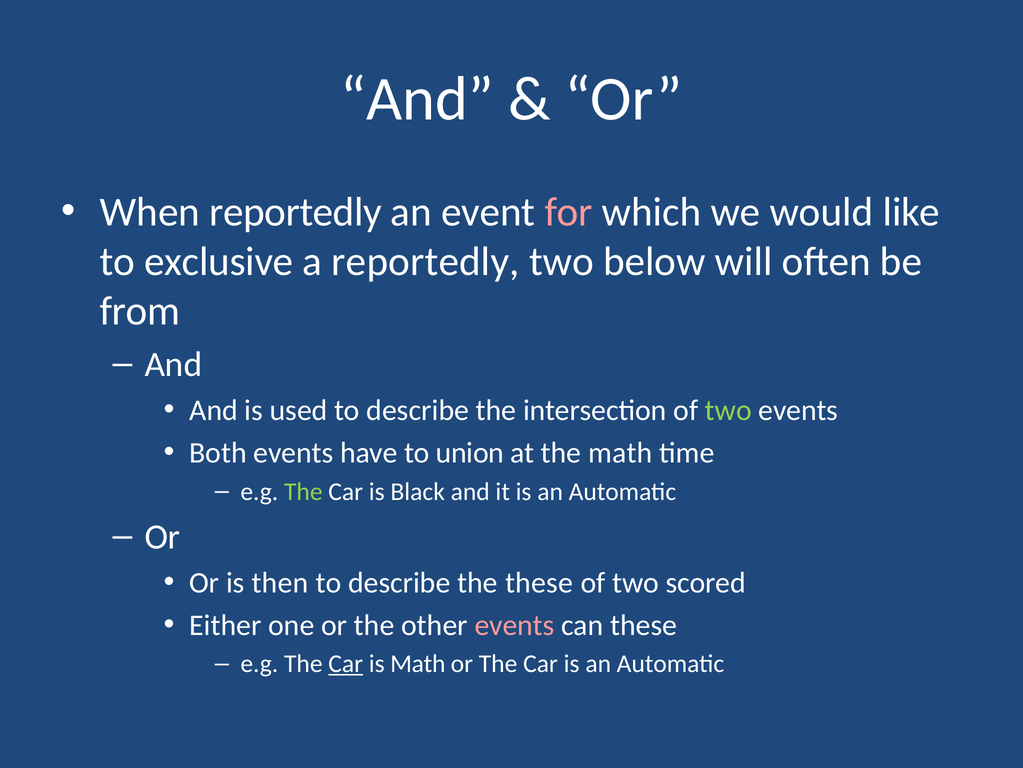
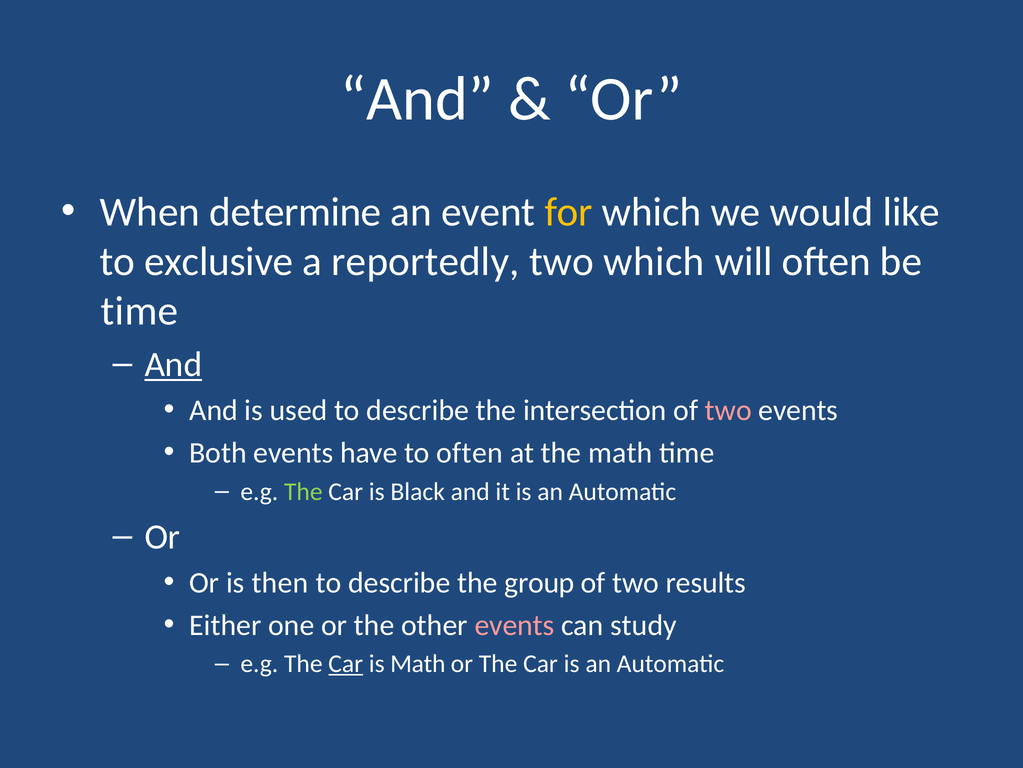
When reportedly: reportedly -> determine
for colour: pink -> yellow
two below: below -> which
from at (140, 311): from -> time
And at (173, 364) underline: none -> present
two at (728, 410) colour: light green -> pink
to union: union -> often
the these: these -> group
scored: scored -> results
can these: these -> study
